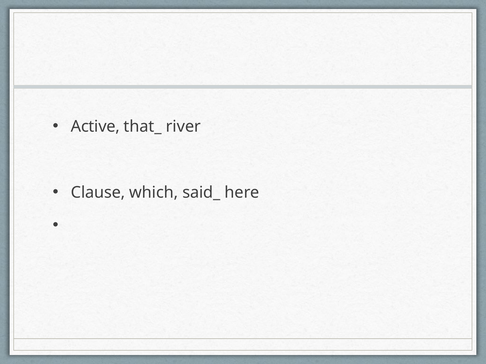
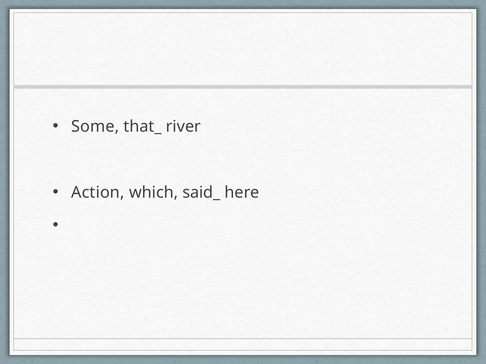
Active: Active -> Some
Clause: Clause -> Action
